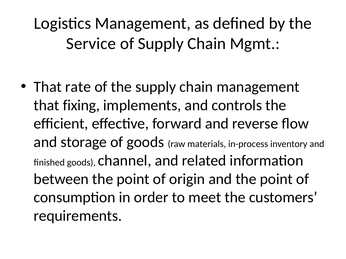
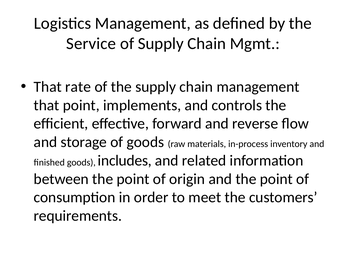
that fixing: fixing -> point
channel: channel -> includes
